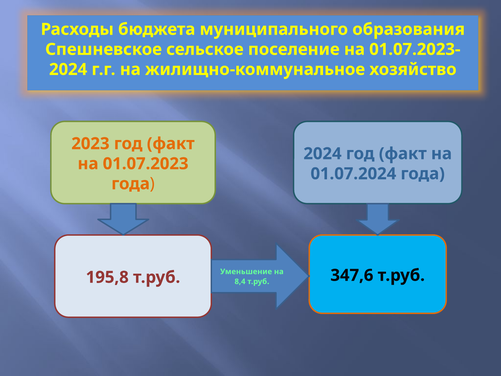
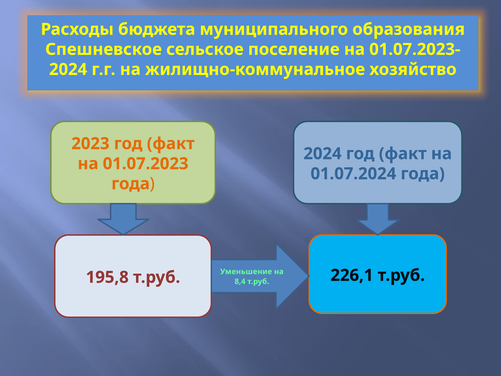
347,6: 347,6 -> 226,1
